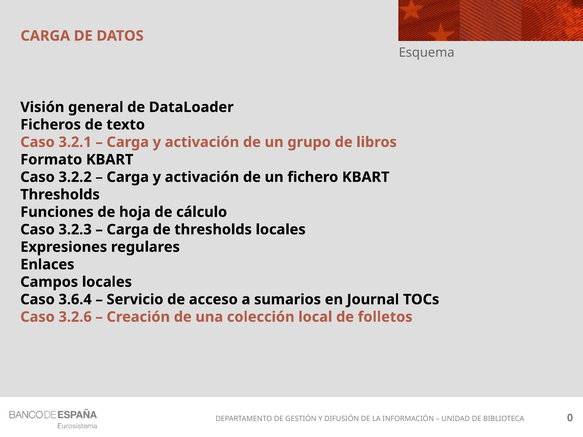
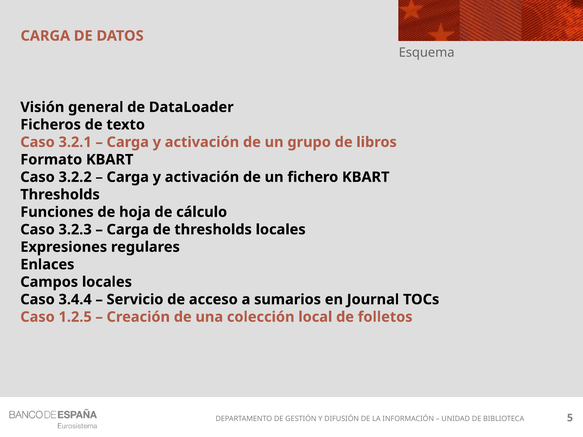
3.6.4: 3.6.4 -> 3.4.4
3.2.6: 3.2.6 -> 1.2.5
0: 0 -> 5
